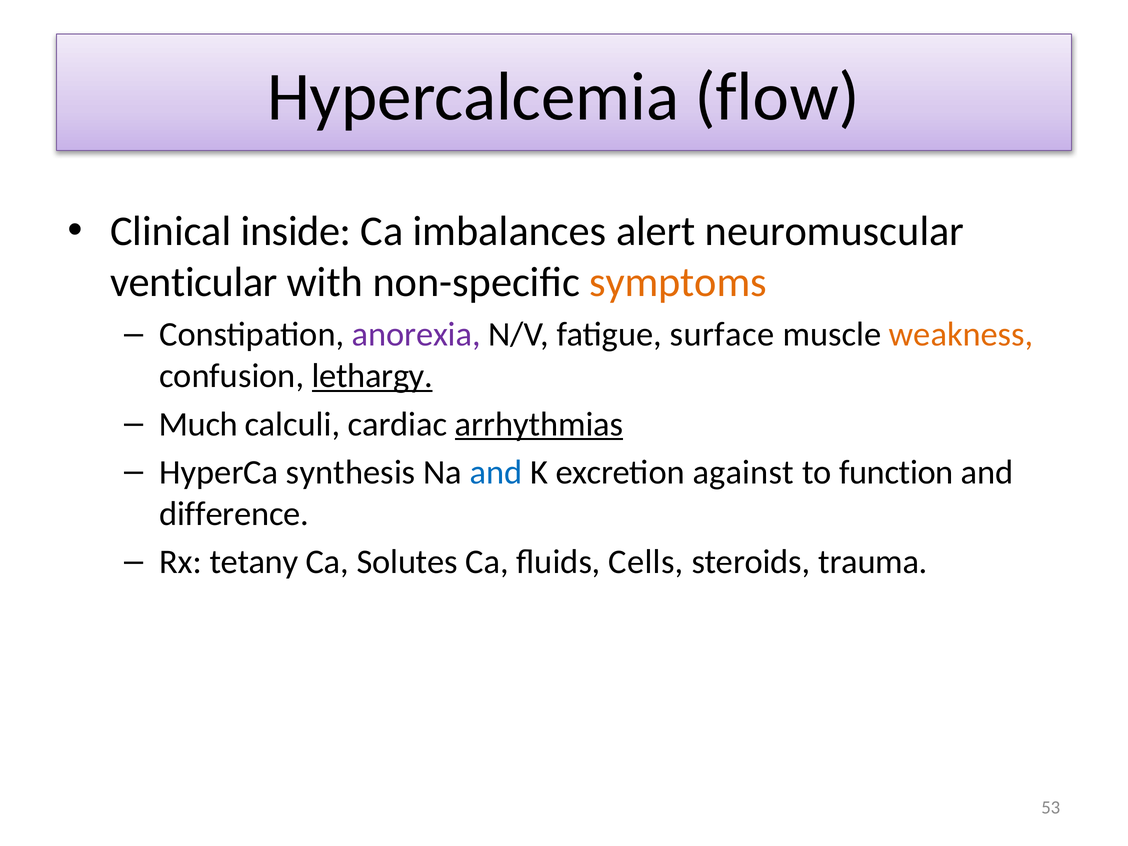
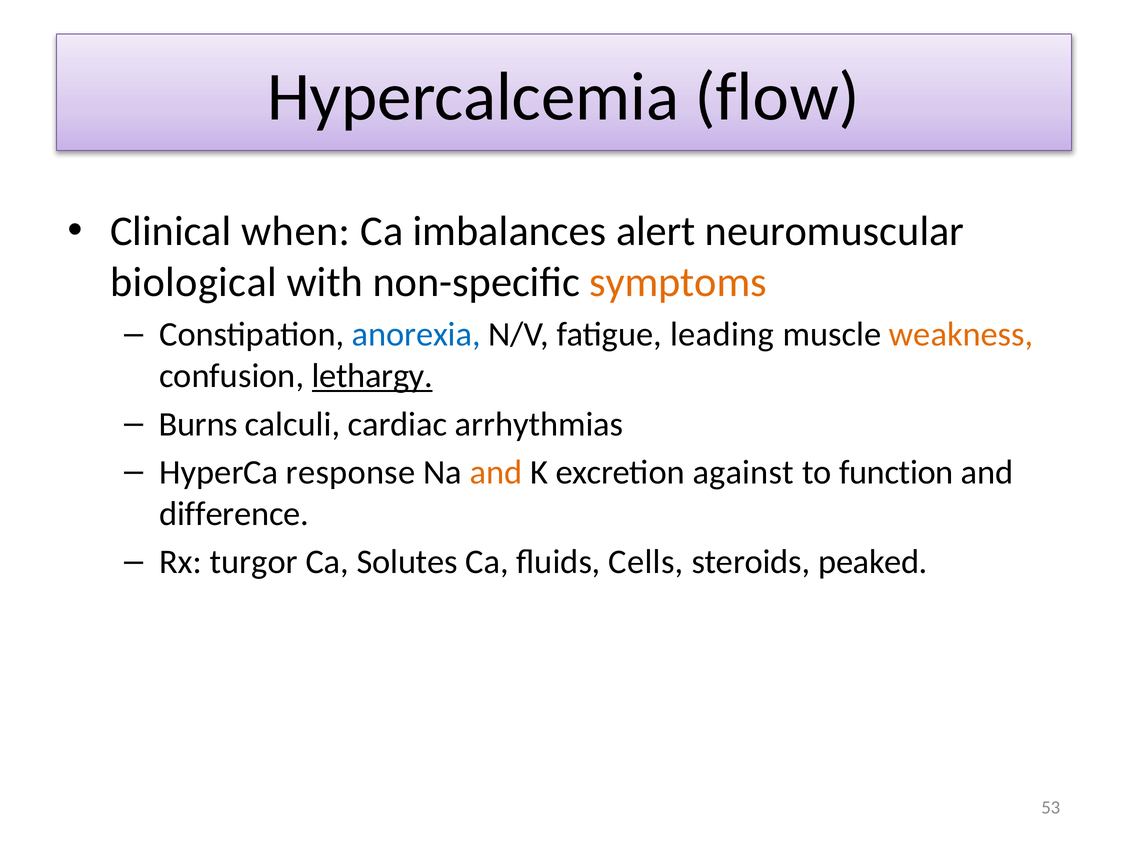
inside: inside -> when
venticular: venticular -> biological
anorexia colour: purple -> blue
surface: surface -> leading
Much: Much -> Burns
arrhythmias underline: present -> none
synthesis: synthesis -> response
and at (496, 472) colour: blue -> orange
tetany: tetany -> turgor
trauma: trauma -> peaked
